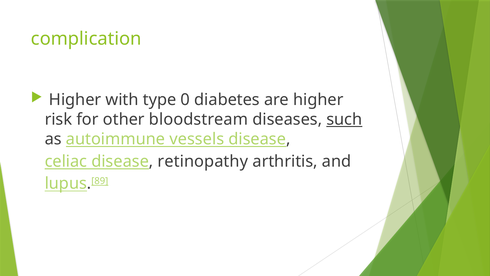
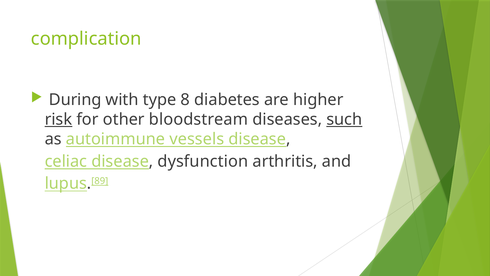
Higher at (75, 100): Higher -> During
0: 0 -> 8
risk underline: none -> present
retinopathy: retinopathy -> dysfunction
